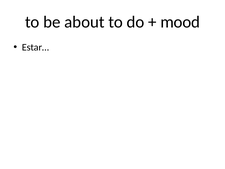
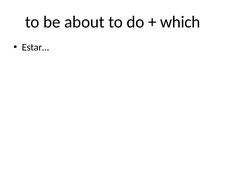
mood: mood -> which
